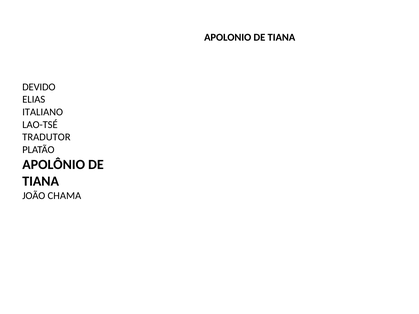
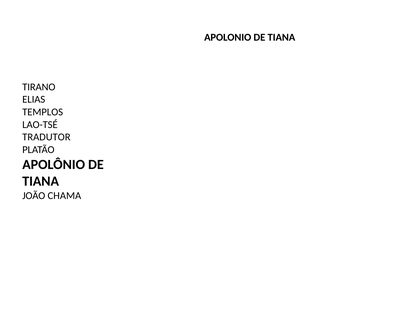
DEVIDO: DEVIDO -> TIRANO
ITALIANO: ITALIANO -> TEMPLOS
